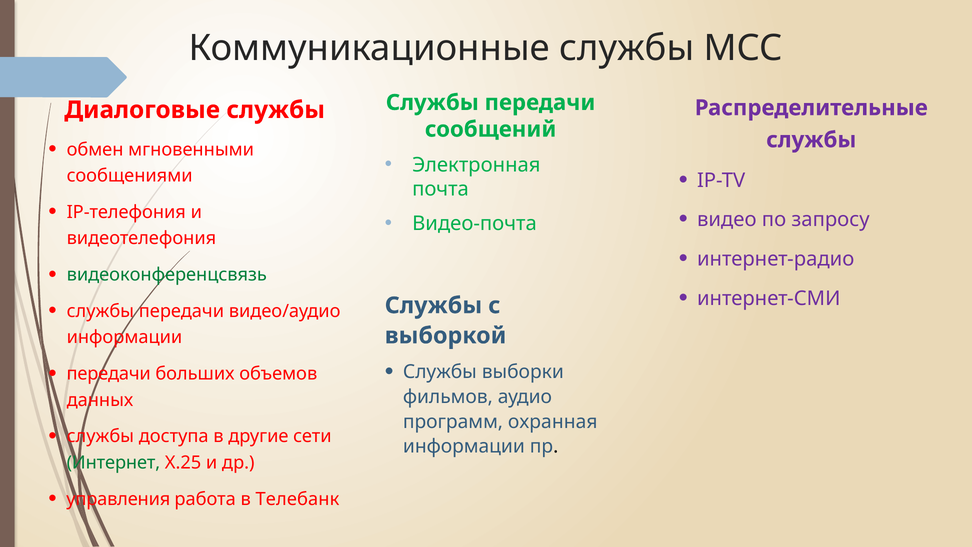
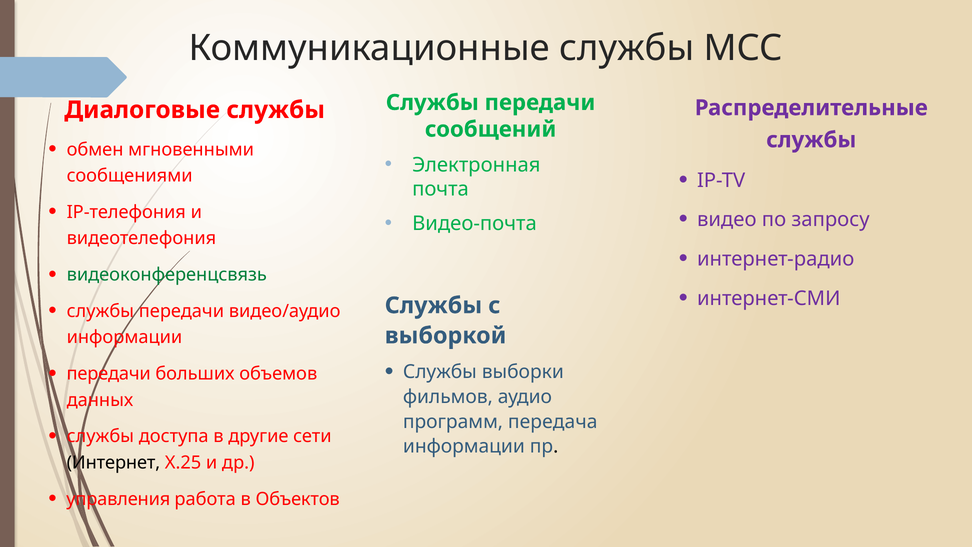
охранная: охранная -> передача
Интернет colour: green -> black
Телебанк: Телебанк -> Объектов
